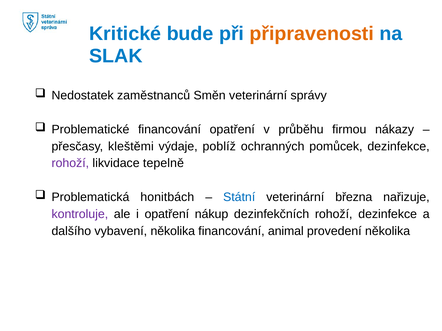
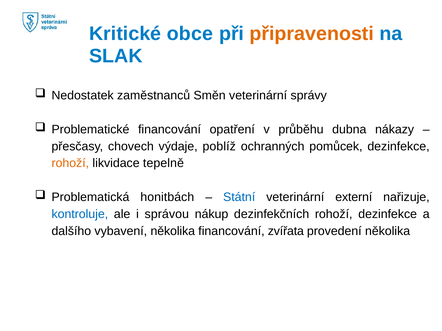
bude: bude -> obce
firmou: firmou -> dubna
kleštěmi: kleštěmi -> chovech
rohoží at (70, 164) colour: purple -> orange
března: března -> externí
kontroluje colour: purple -> blue
i opatření: opatření -> správou
animal: animal -> zvířata
